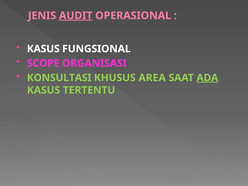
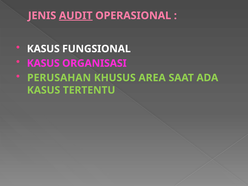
SCOPE at (43, 63): SCOPE -> KASUS
KONSULTASI: KONSULTASI -> PERUSAHAN
ADA underline: present -> none
